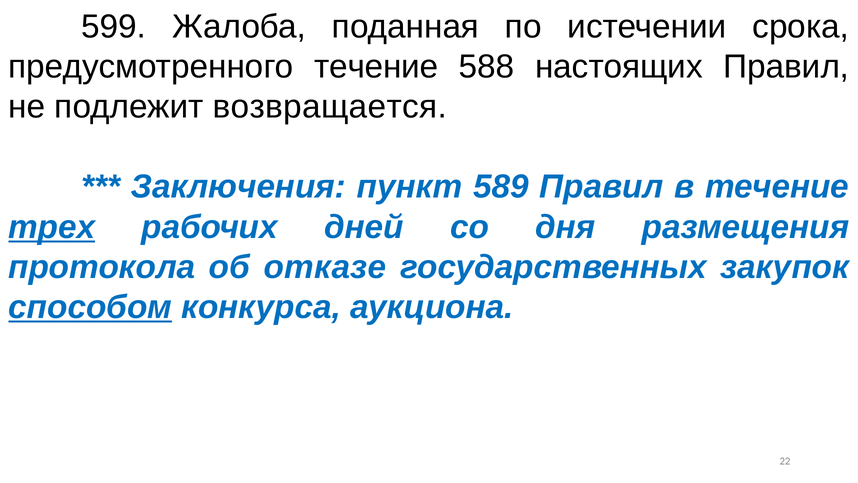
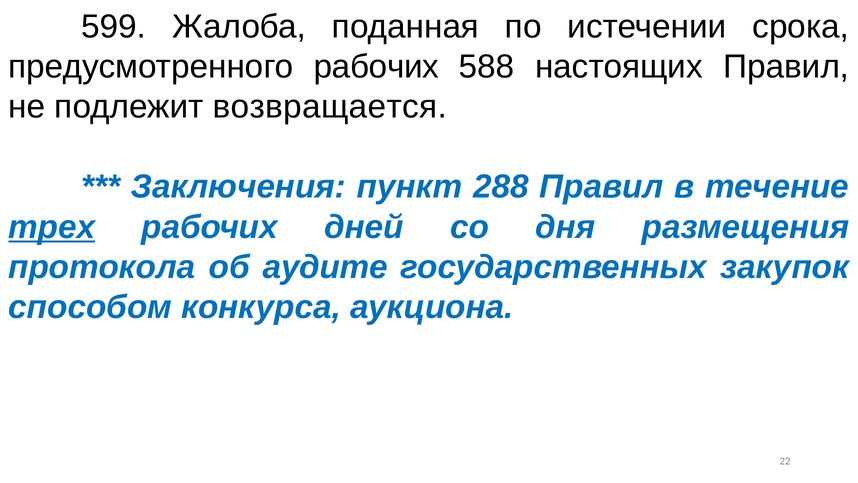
предусмотренного течение: течение -> рабочих
589: 589 -> 288
отказе: отказе -> аудите
способом underline: present -> none
